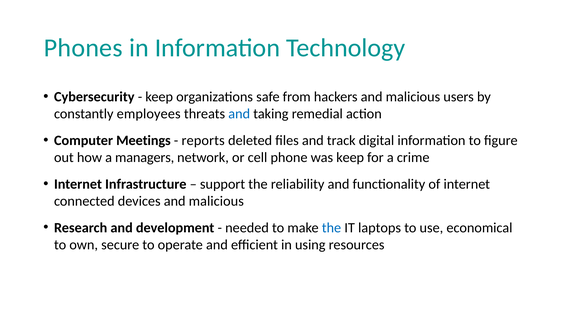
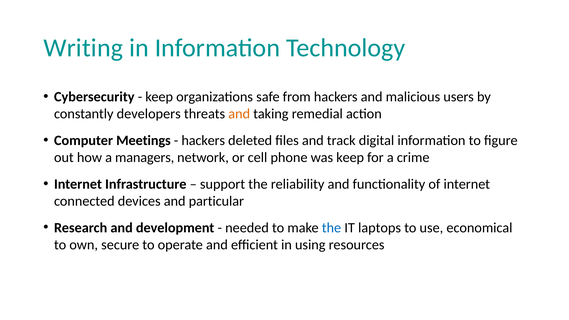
Phones: Phones -> Writing
employees: employees -> developers
and at (239, 114) colour: blue -> orange
reports at (203, 140): reports -> hackers
devices and malicious: malicious -> particular
